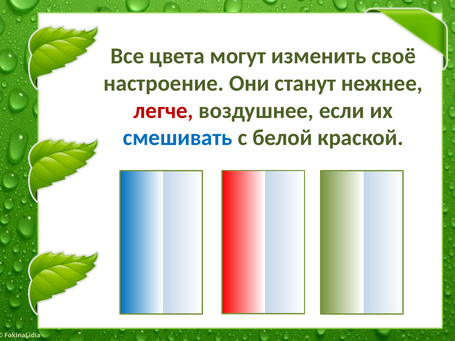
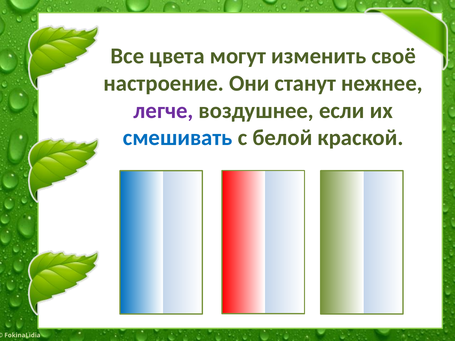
легче colour: red -> purple
